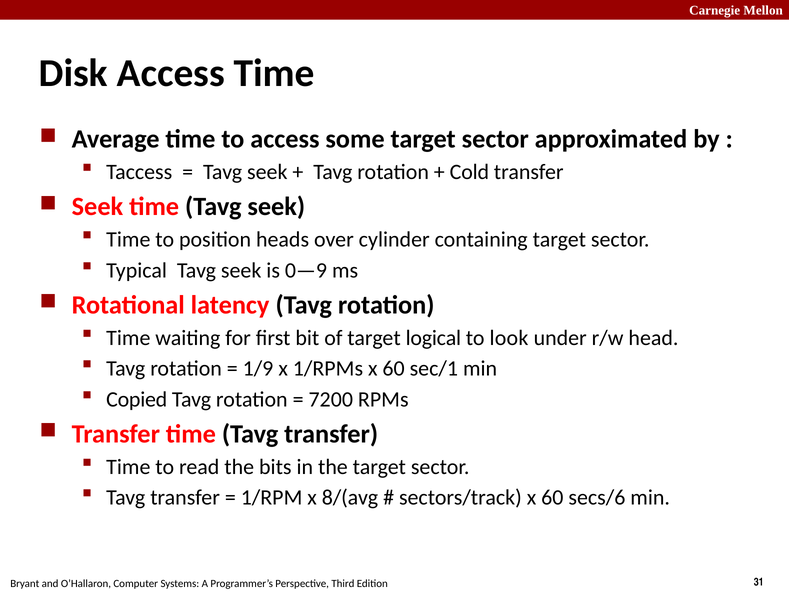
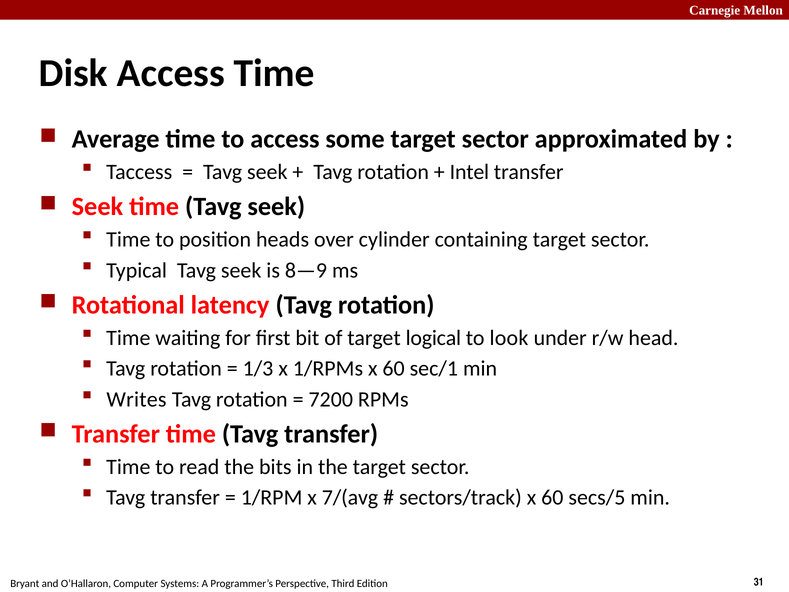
Cold: Cold -> Intel
0—9: 0—9 -> 8—9
1/9: 1/9 -> 1/3
Copied: Copied -> Writes
8/(avg: 8/(avg -> 7/(avg
secs/6: secs/6 -> secs/5
